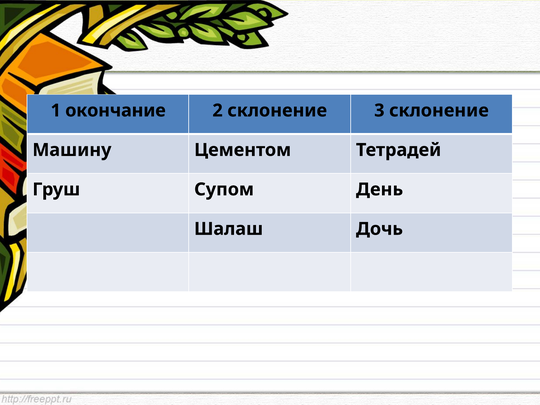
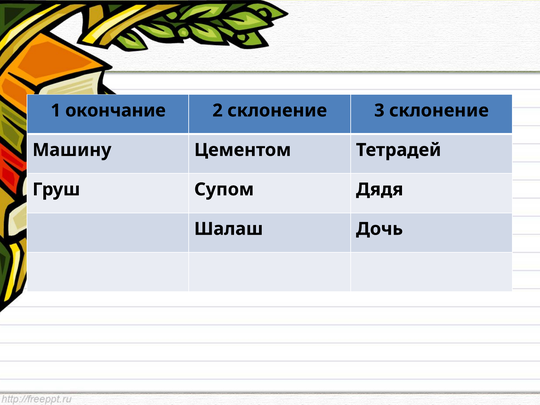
День: День -> Дядя
